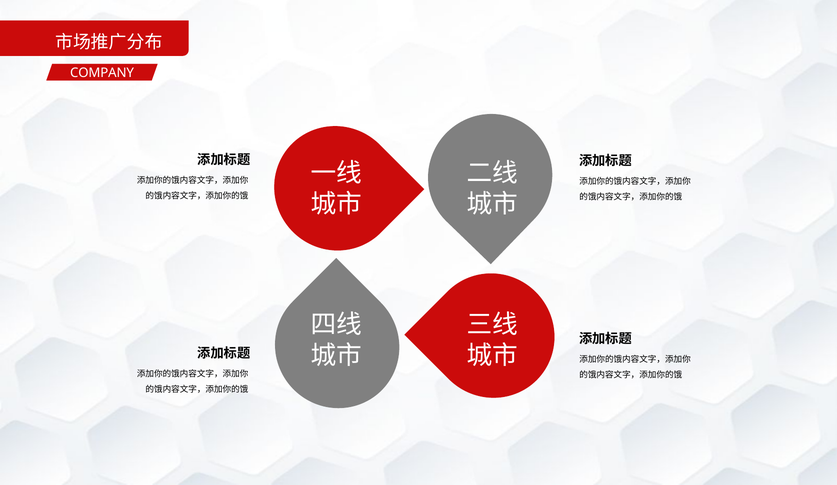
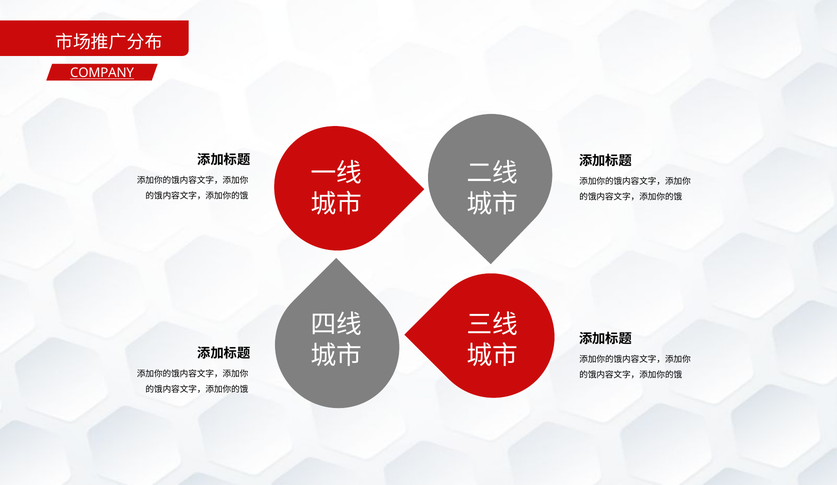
COMPANY underline: none -> present
